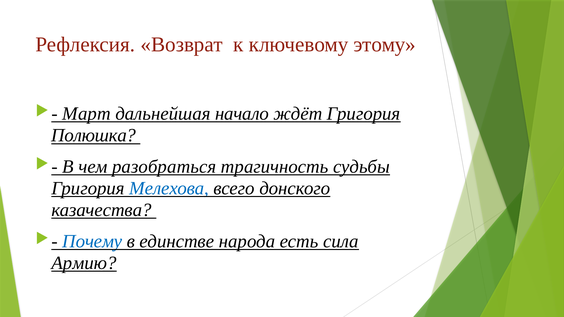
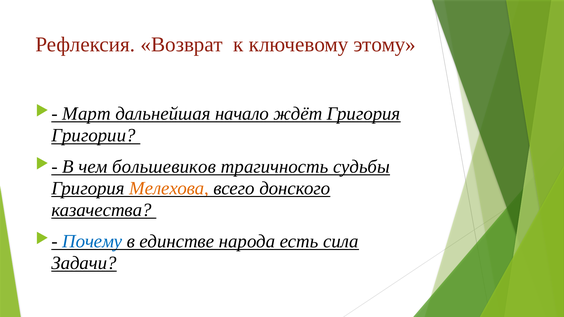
Полюшка: Полюшка -> Григории
разобраться: разобраться -> большевиков
Мелехова colour: blue -> orange
Армию: Армию -> Задачи
